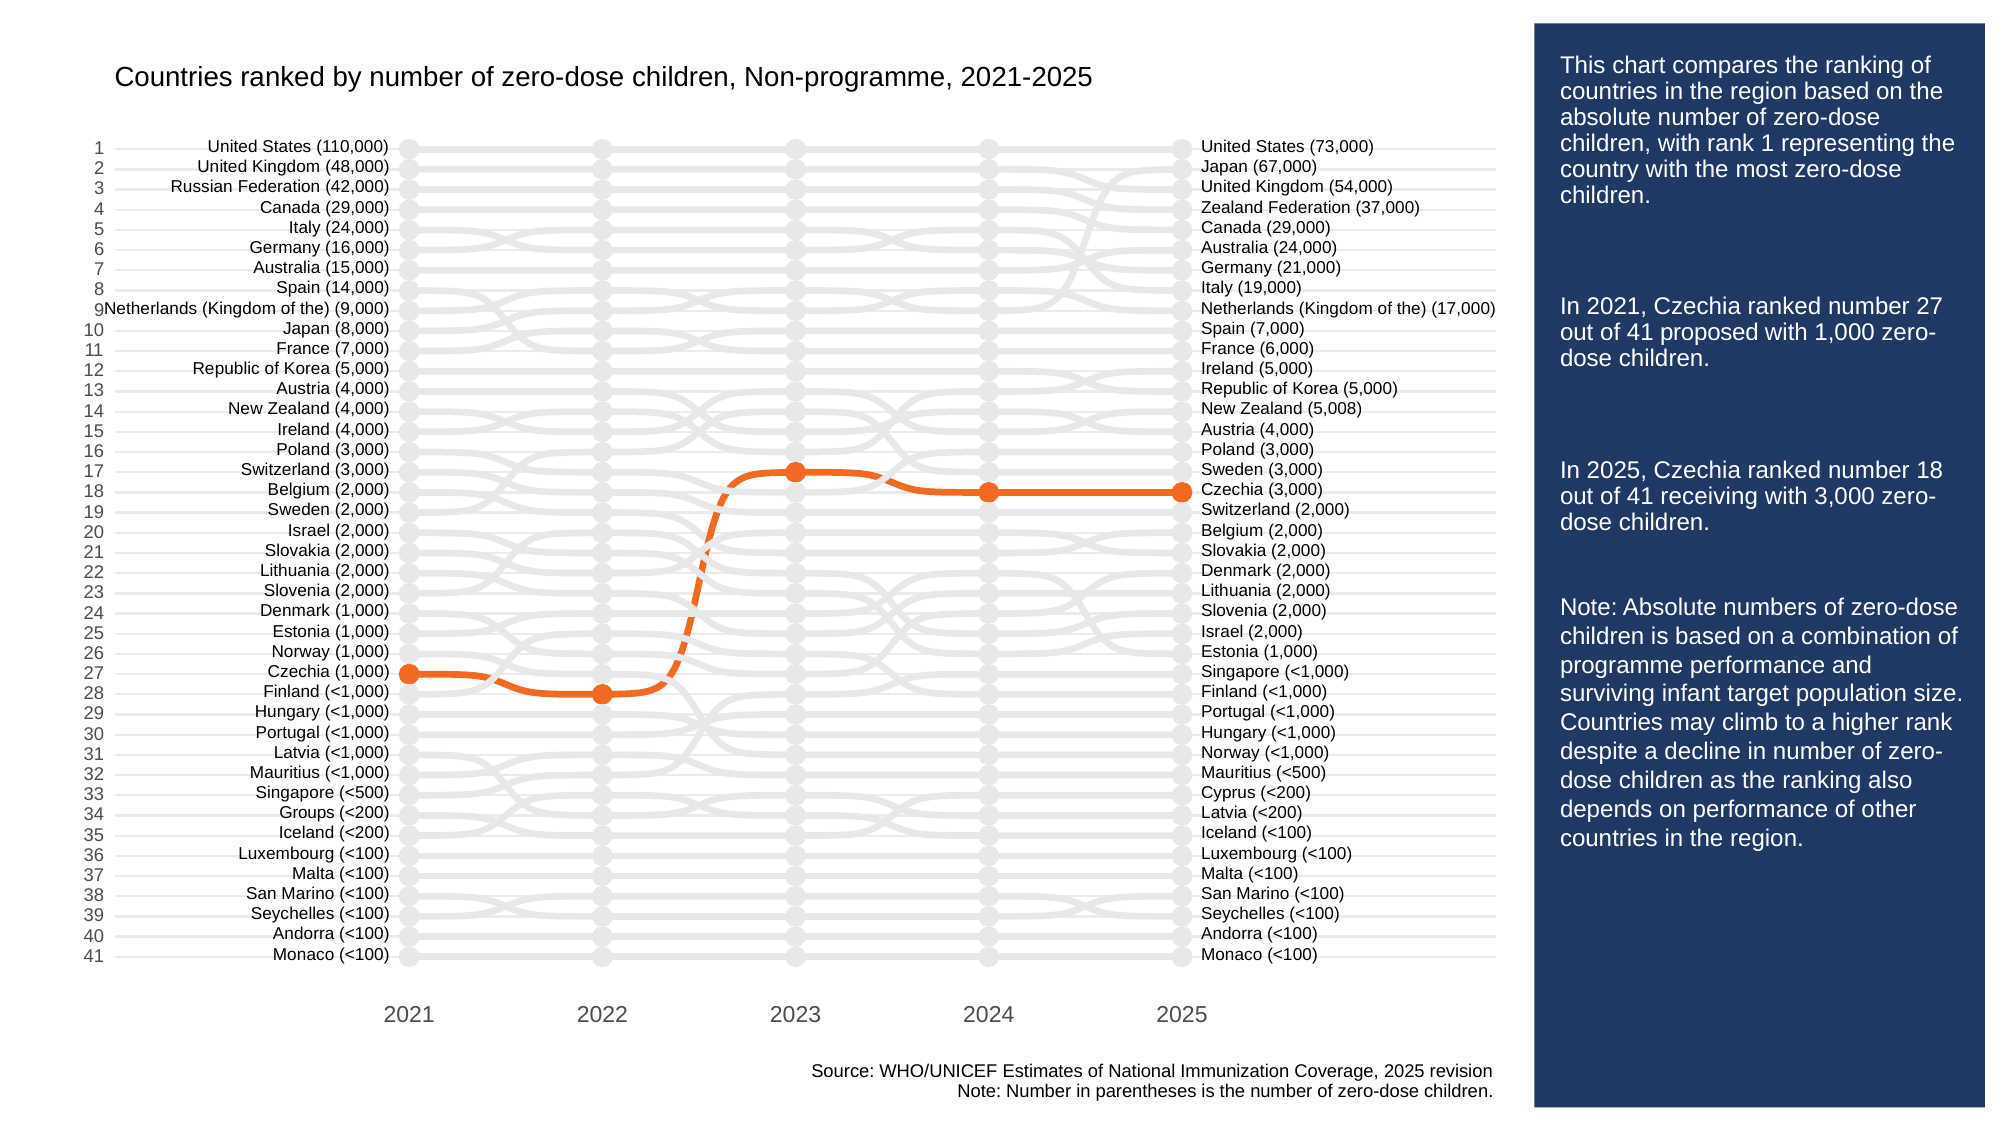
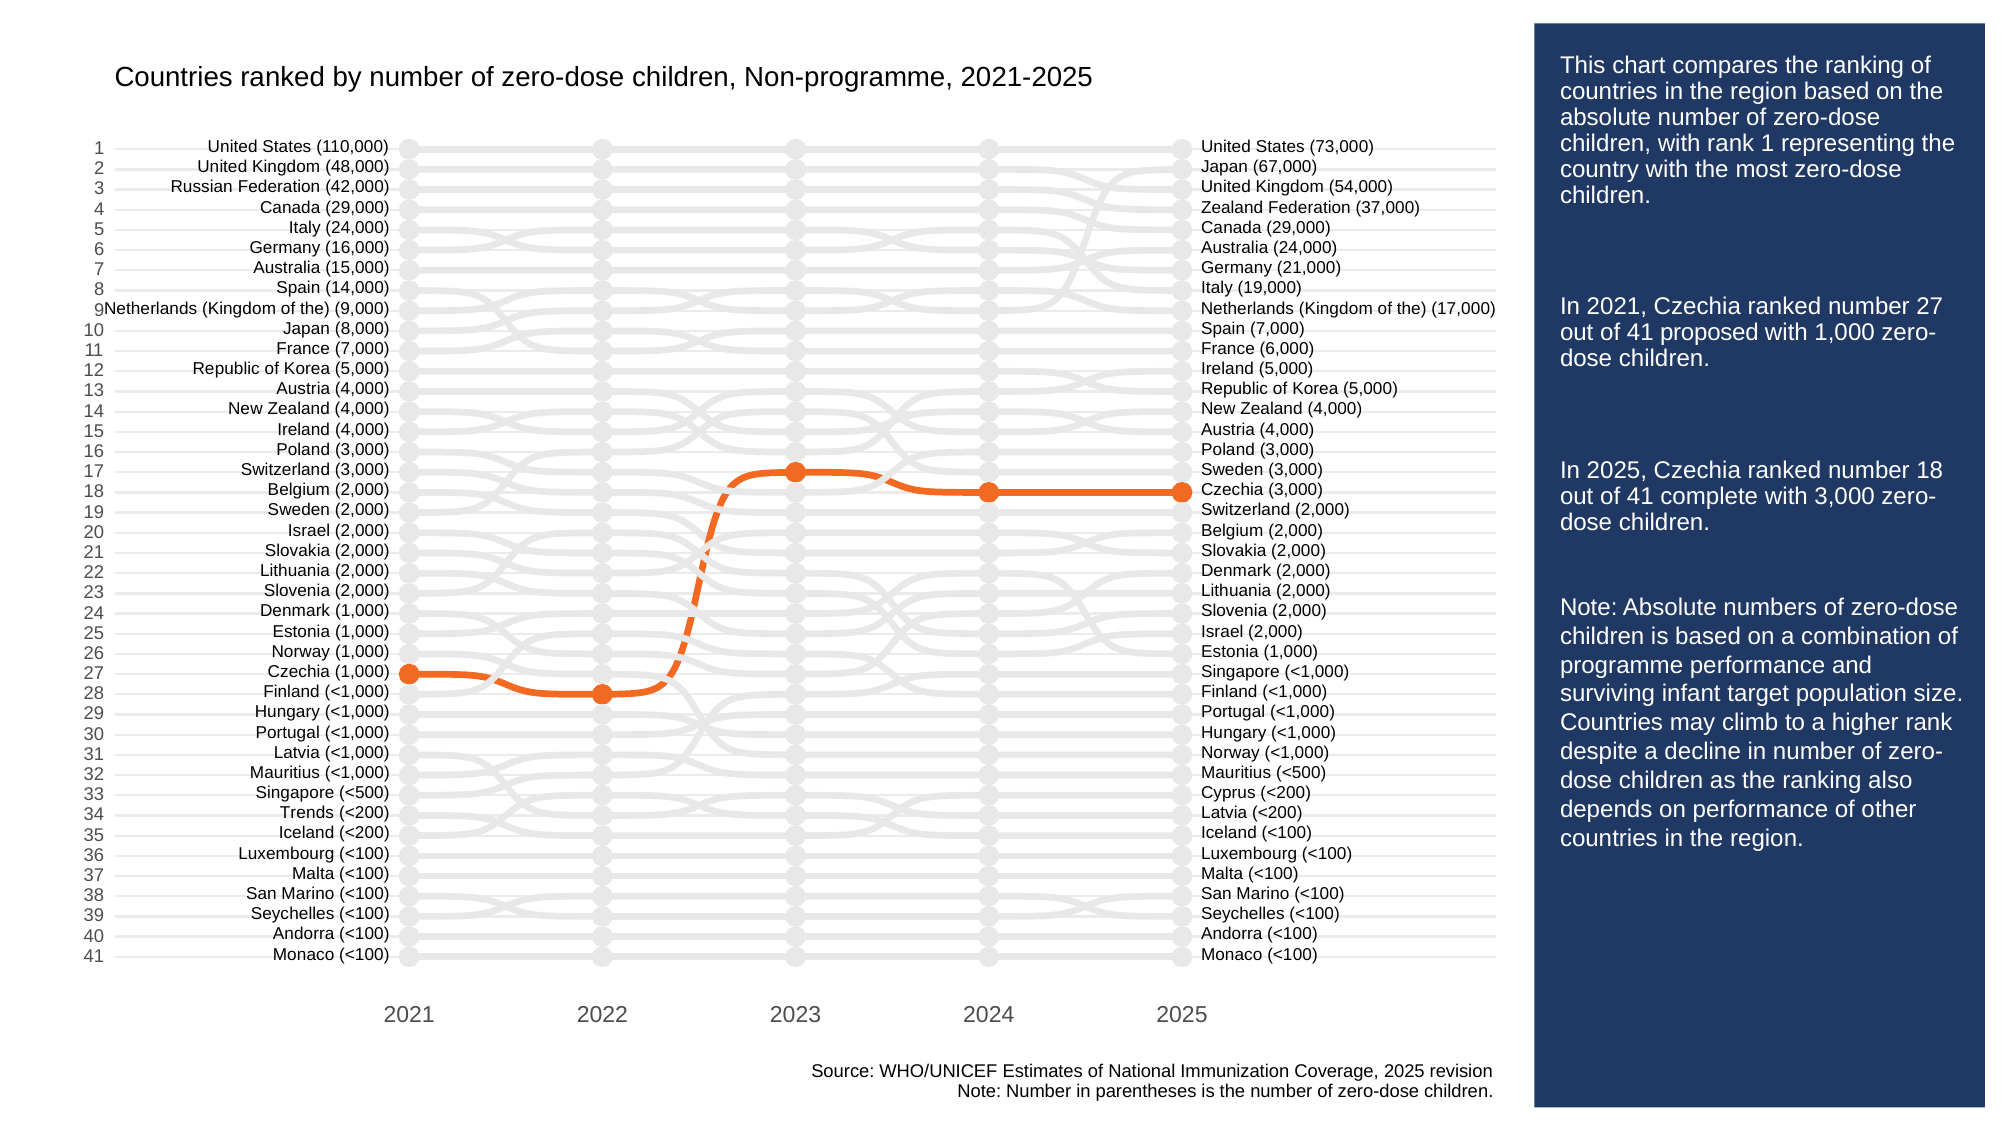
5,008 at (1335, 409): 5,008 -> 4,000
receiving: receiving -> complete
Groups: Groups -> Trends
